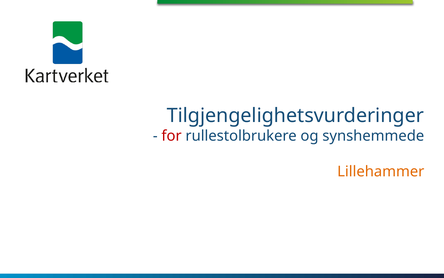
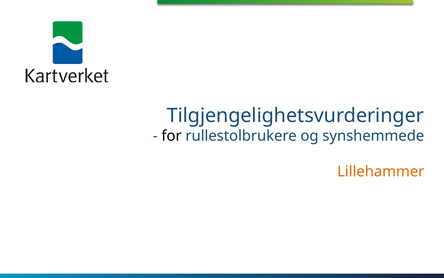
for colour: red -> black
